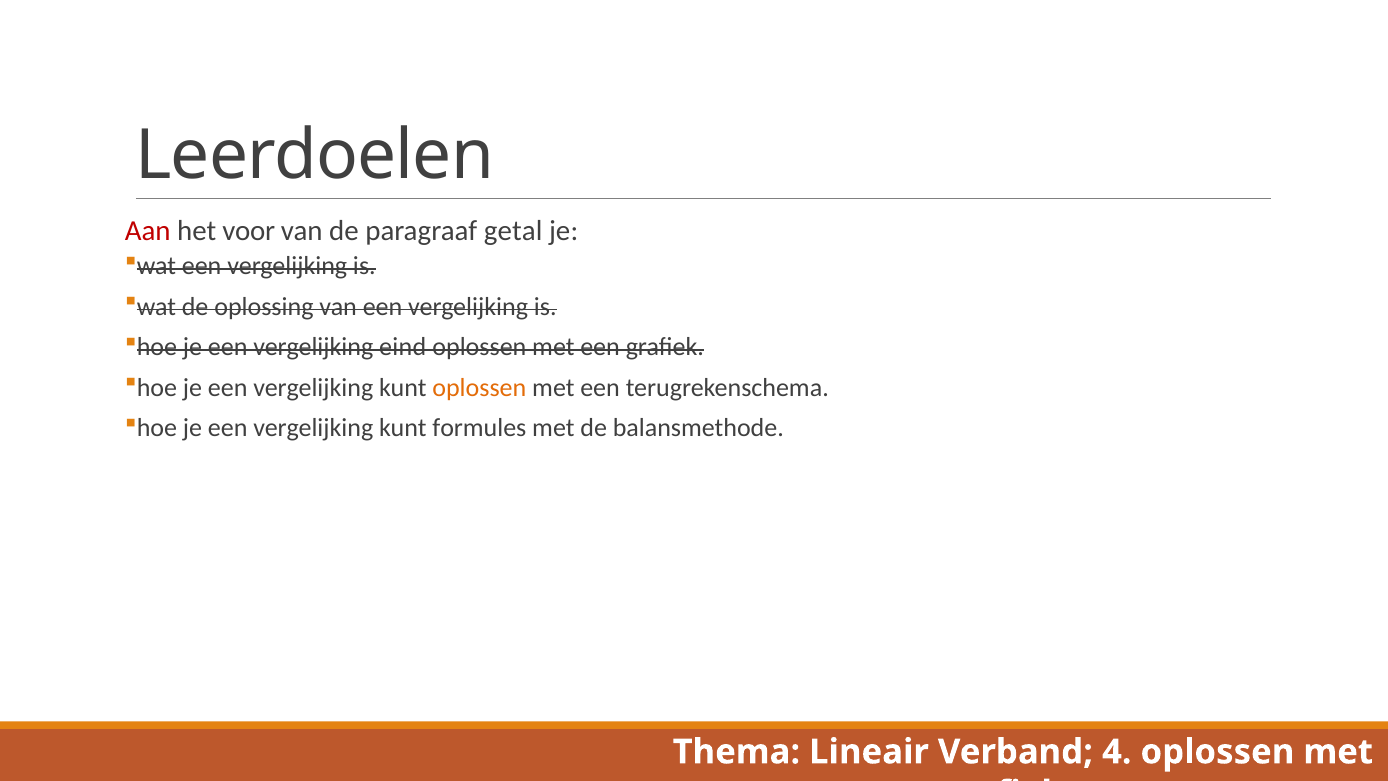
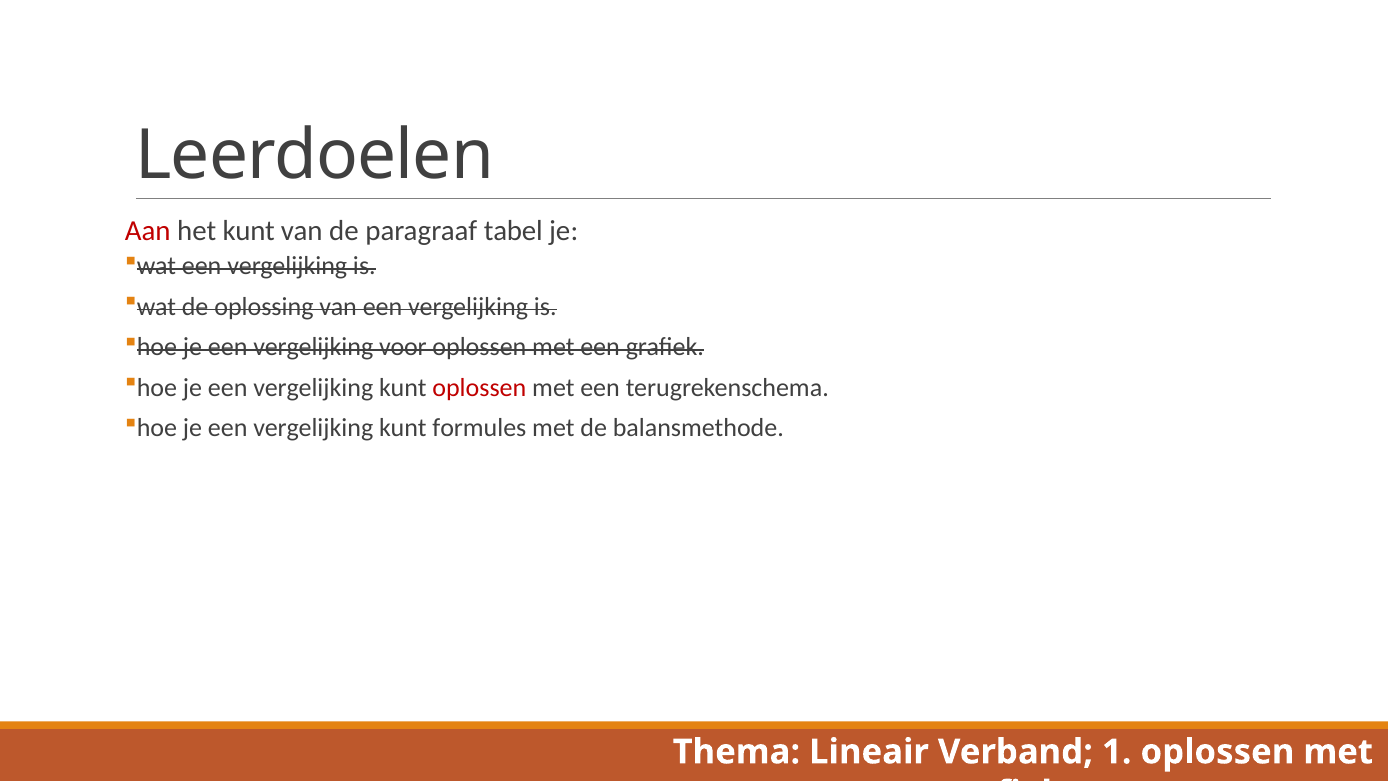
het voor: voor -> kunt
getal: getal -> tabel
eind: eind -> voor
oplossen at (479, 387) colour: orange -> red
4: 4 -> 1
